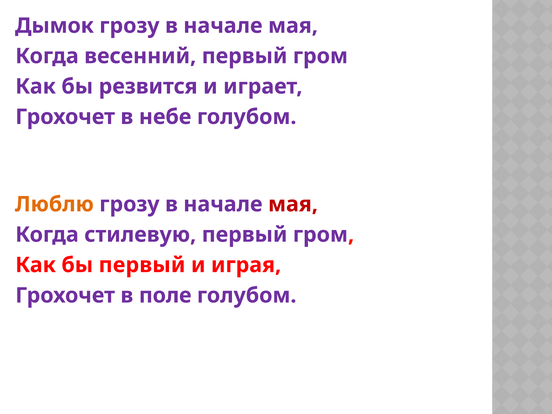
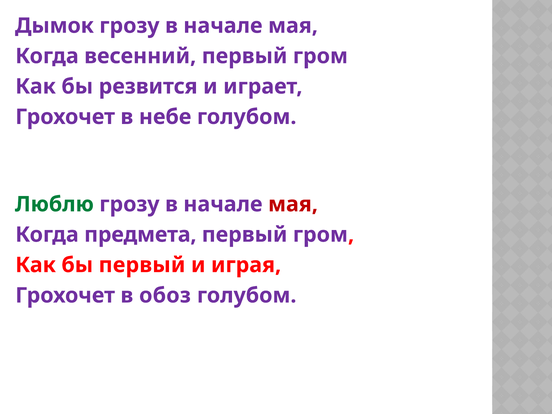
Люблю colour: orange -> green
стилевую: стилевую -> предмета
поле: поле -> обоз
